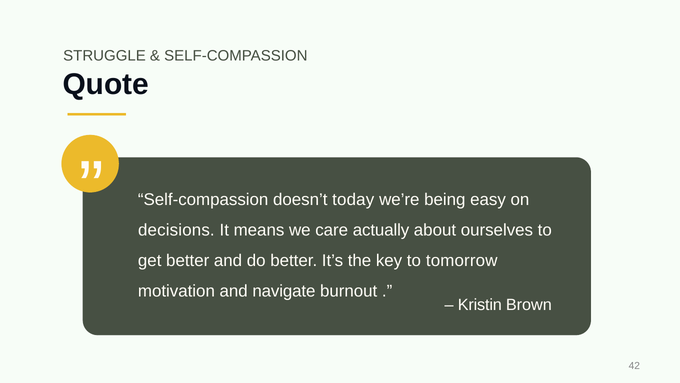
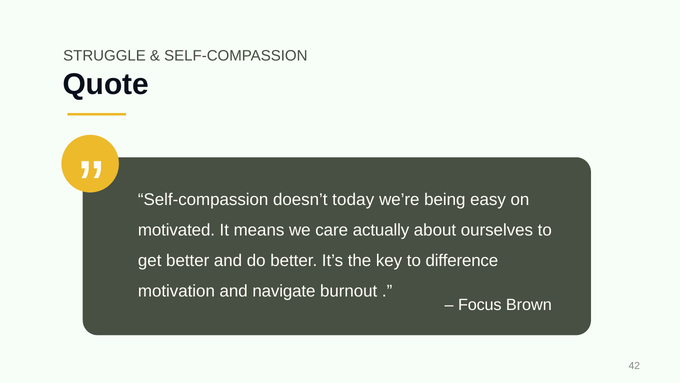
decisions: decisions -> motivated
tomorrow: tomorrow -> difference
Kristin: Kristin -> Focus
